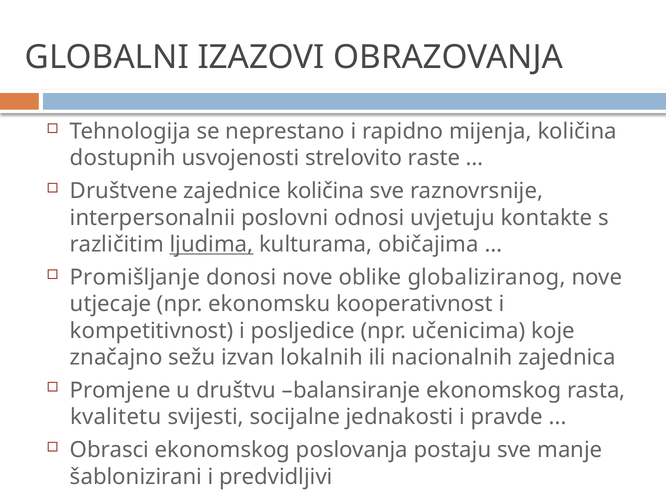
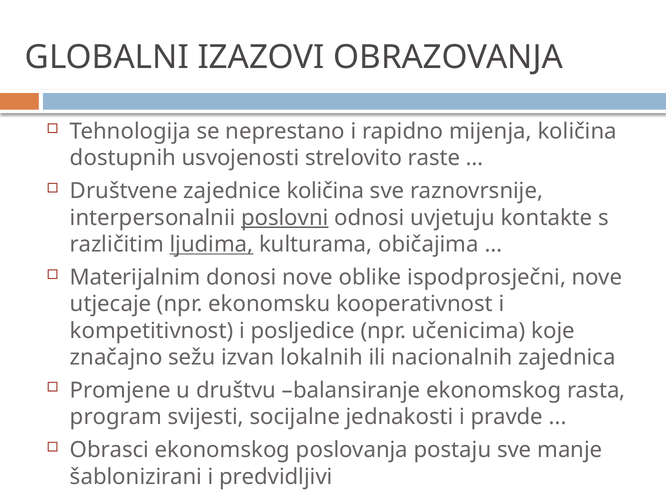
poslovni underline: none -> present
Promišljanje: Promišljanje -> Materijalnim
globaliziranog: globaliziranog -> ispodprosječni
kvalitetu: kvalitetu -> program
